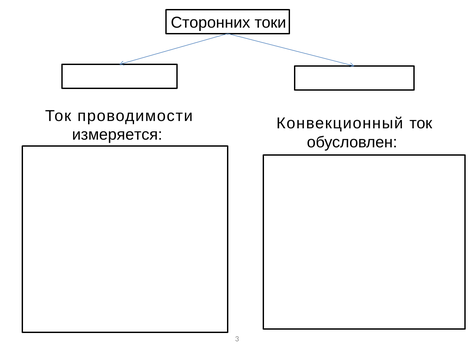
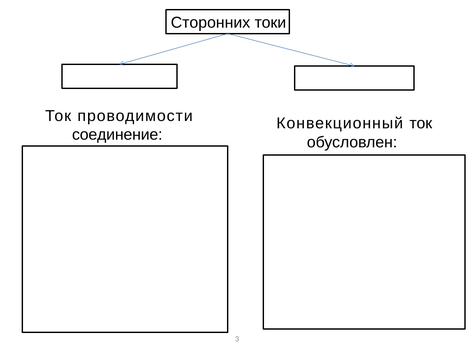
измеряется: измеряется -> соединение
